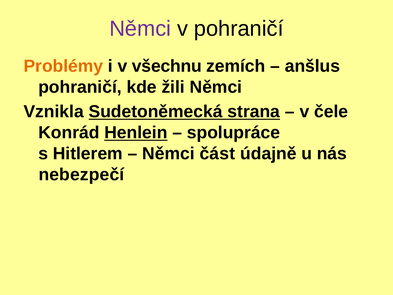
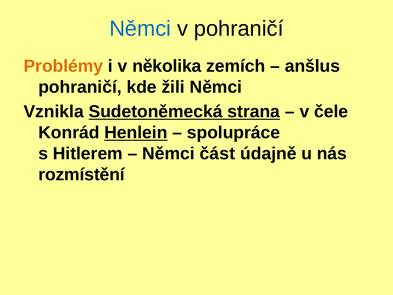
Němci at (140, 29) colour: purple -> blue
všechnu: všechnu -> několika
nebezpečí: nebezpečí -> rozmístění
